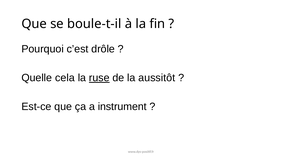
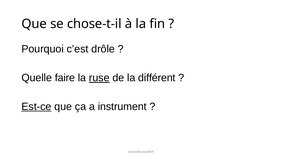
boule-t-il: boule-t-il -> chose-t-il
cela: cela -> faire
aussitôt: aussitôt -> différent
Est-ce underline: none -> present
